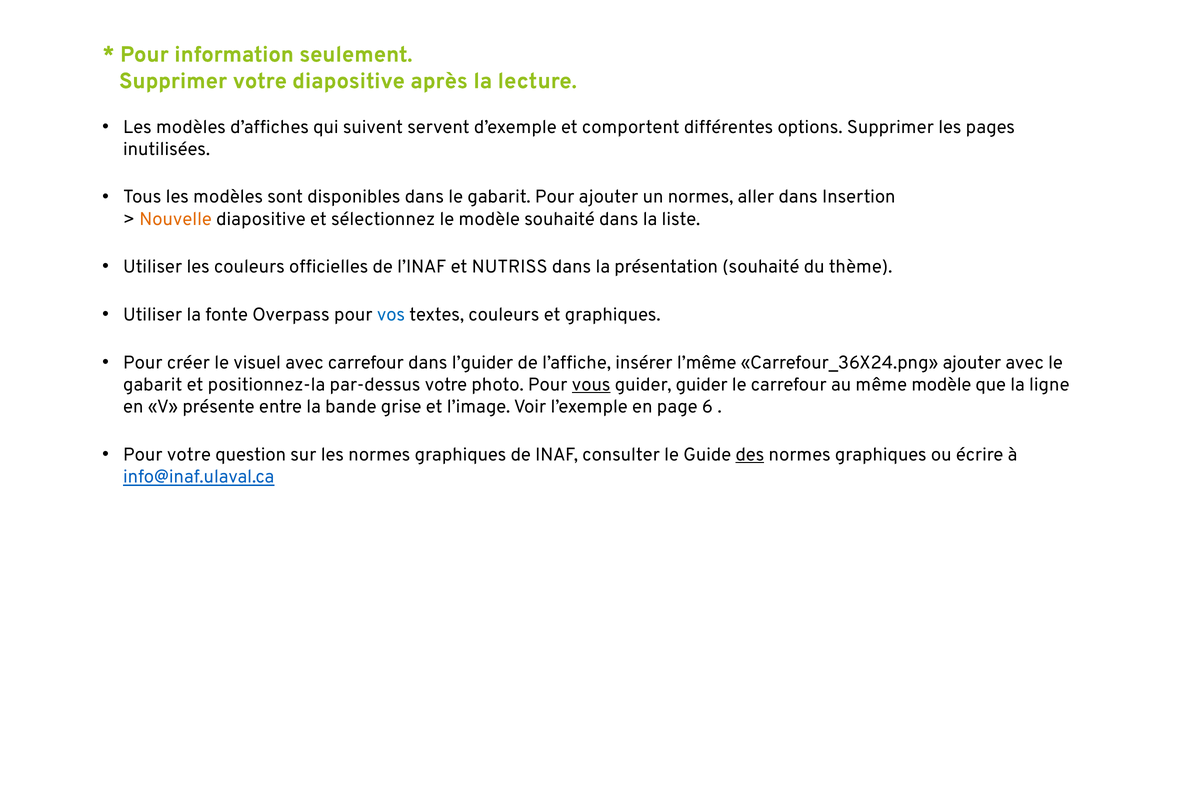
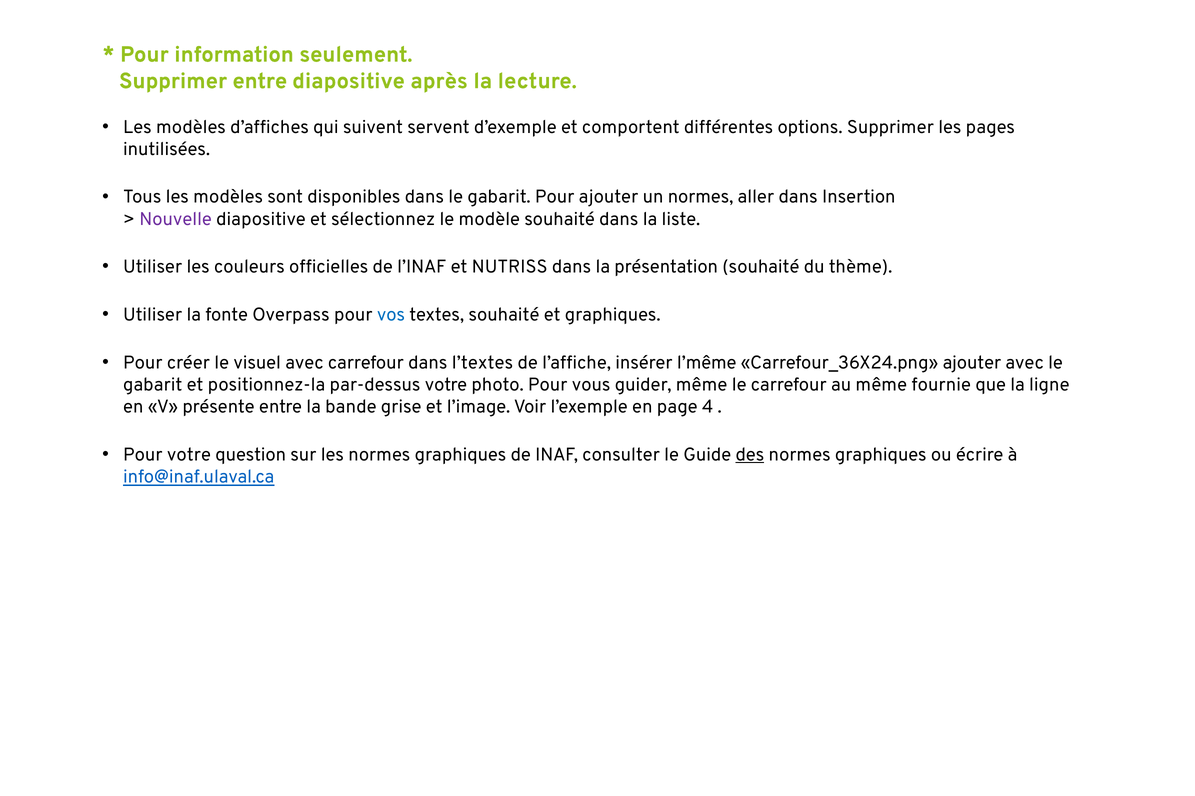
Supprimer votre: votre -> entre
Nouvelle colour: orange -> purple
textes couleurs: couleurs -> souhaité
l’guider: l’guider -> l’textes
vous underline: present -> none
guider guider: guider -> même
même modèle: modèle -> fournie
6: 6 -> 4
